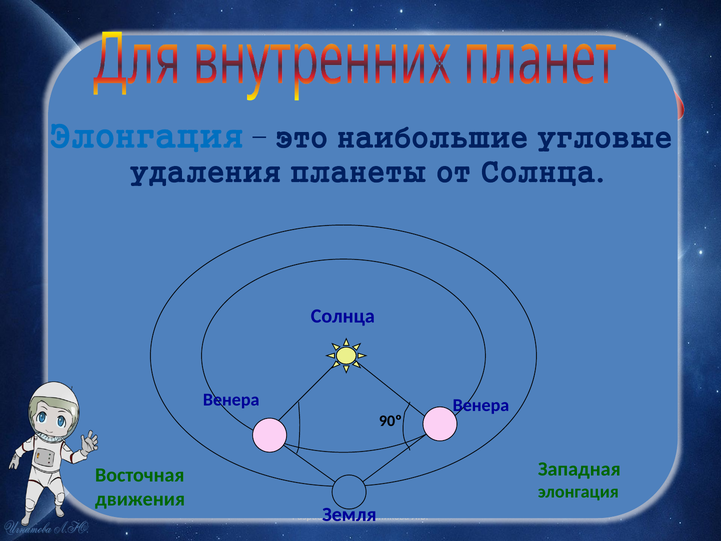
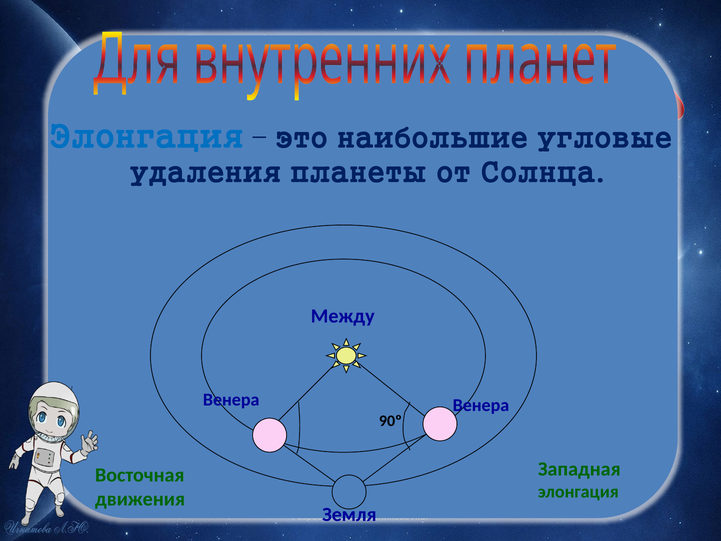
Солнца at (343, 316): Солнца -> Между
